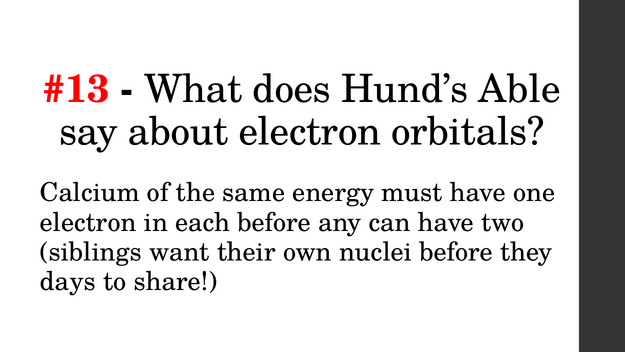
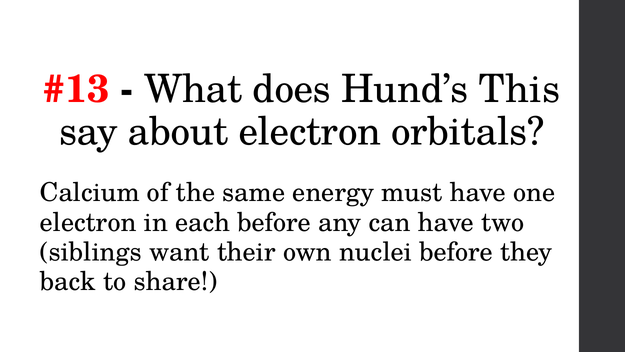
Able: Able -> This
days: days -> back
